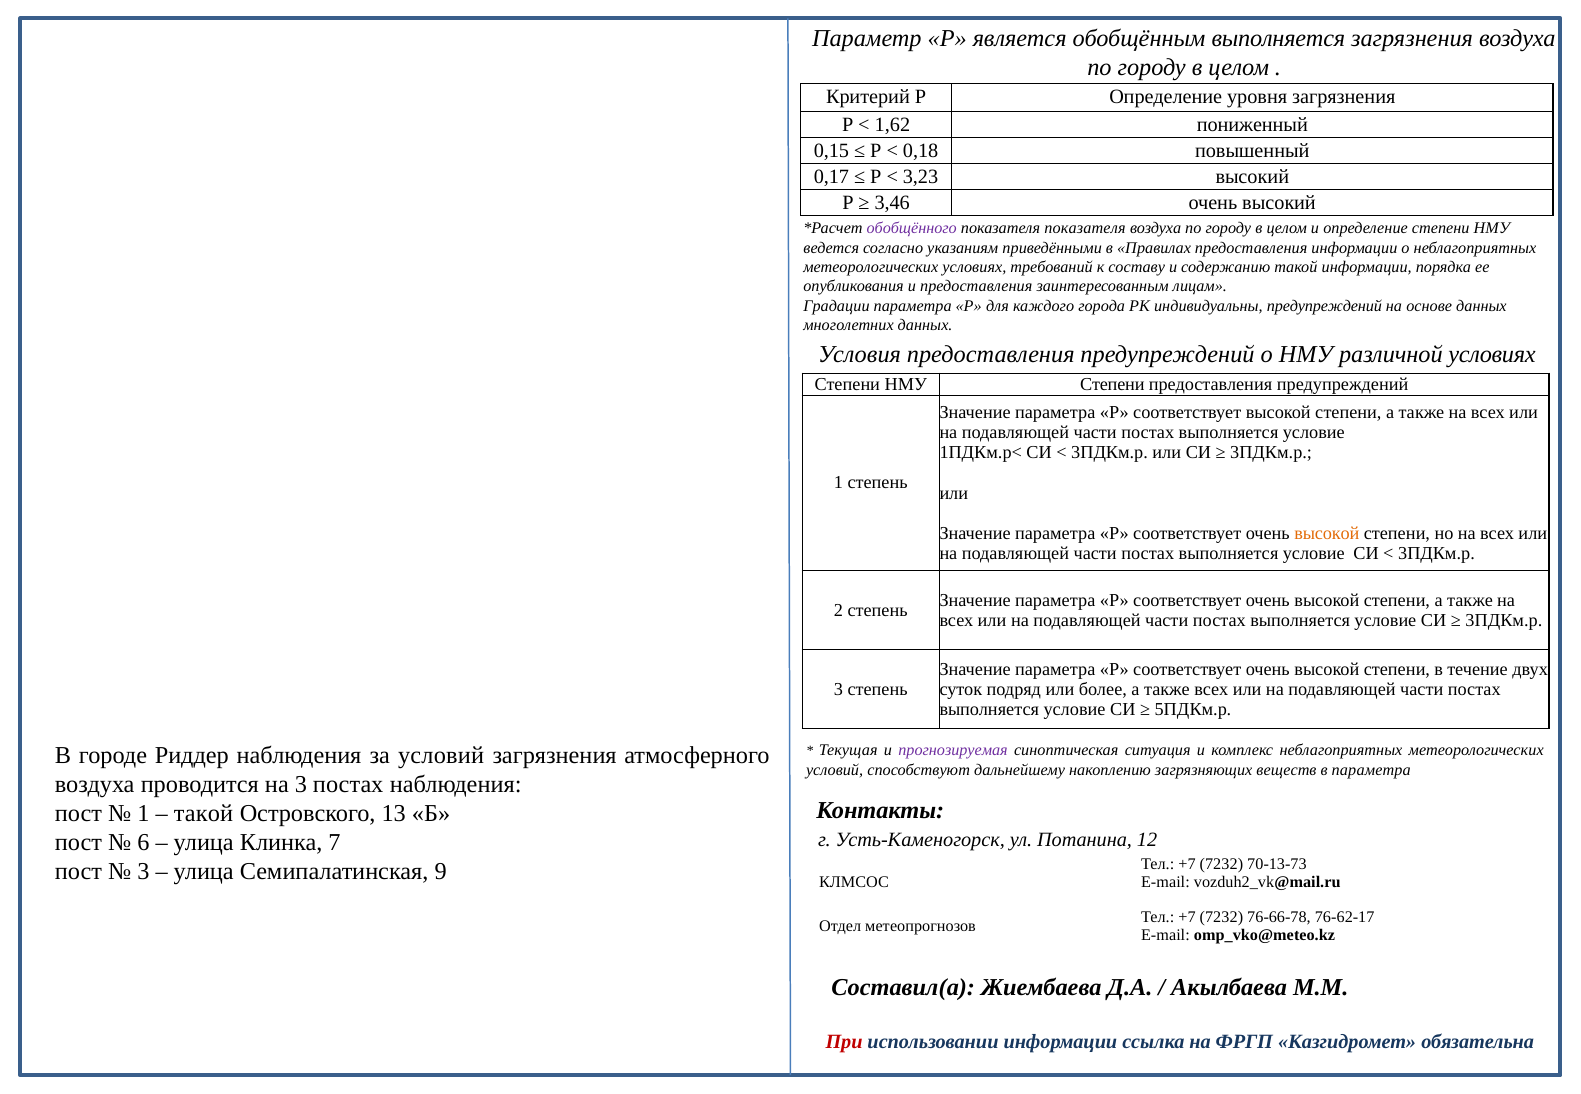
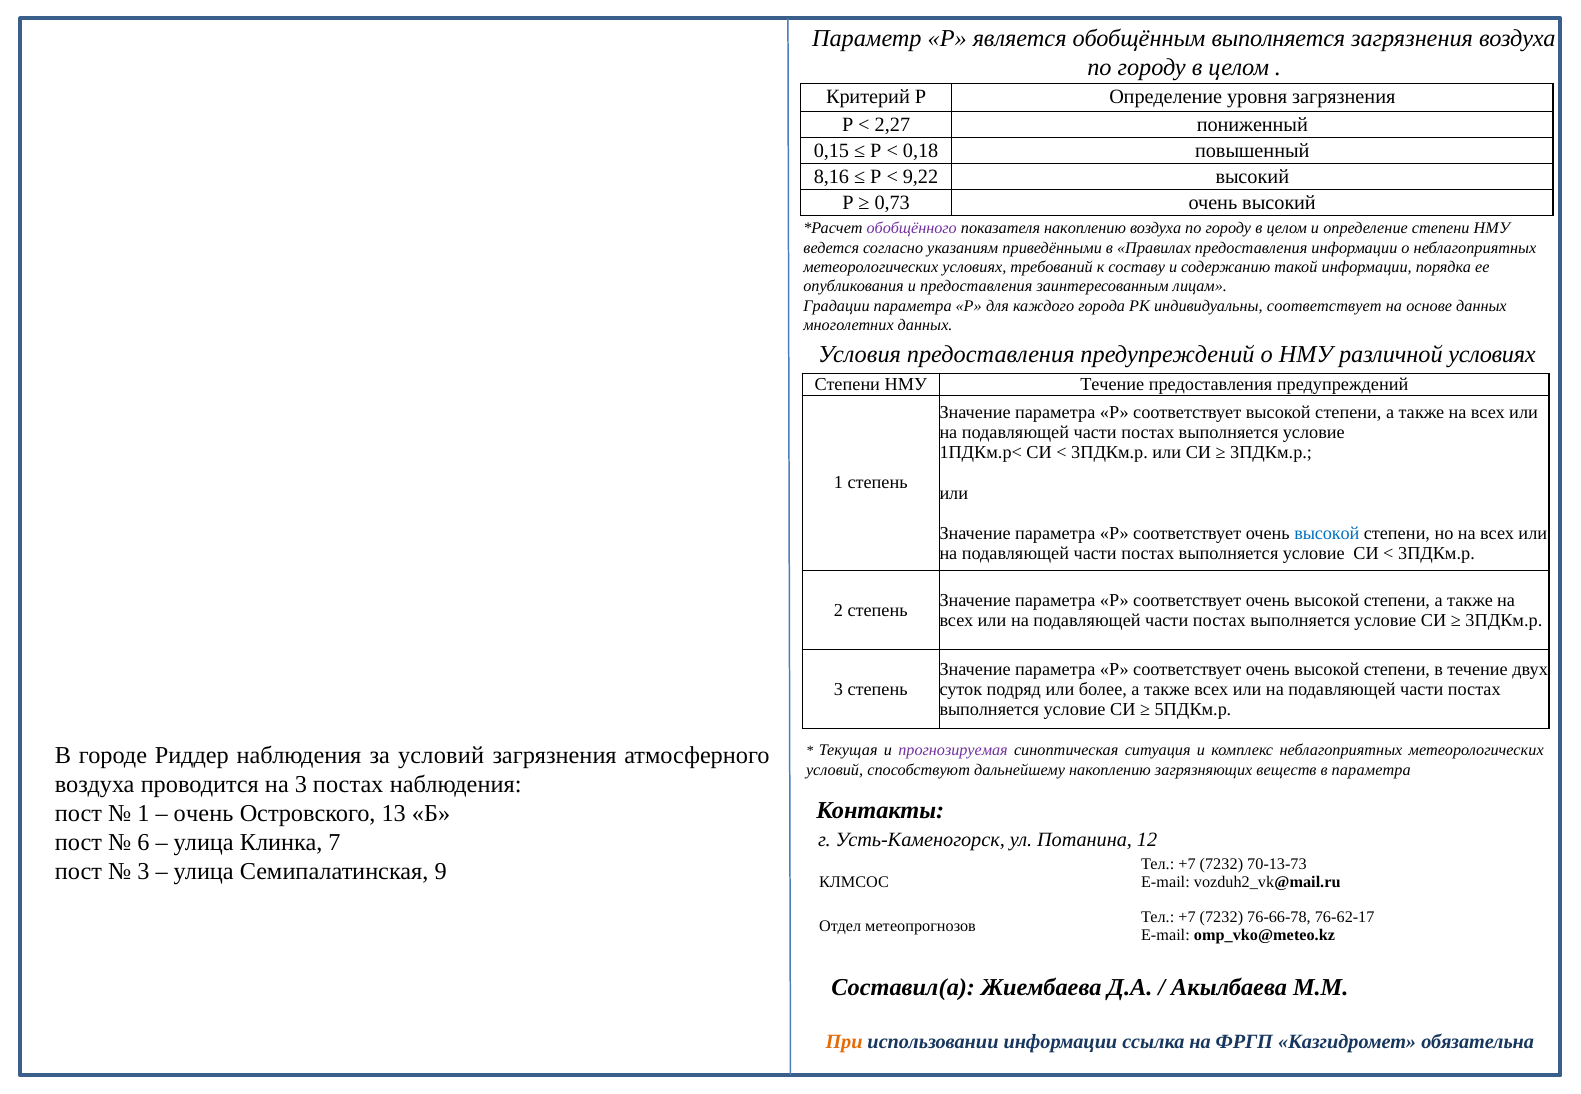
1,62: 1,62 -> 2,27
0,17: 0,17 -> 8,16
3,23: 3,23 -> 9,22
3,46: 3,46 -> 0,73
показателя показателя: показателя -> накоплению
индивидуальны предупреждений: предупреждений -> соответствует
НМУ Степени: Степени -> Течение
высокой at (1327, 534) colour: orange -> blue
такой at (204, 814): такой -> очень
При colour: red -> orange
